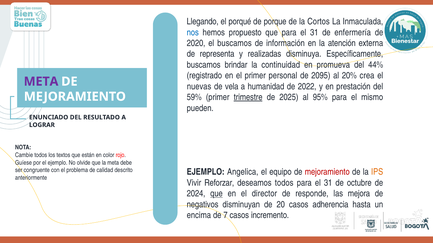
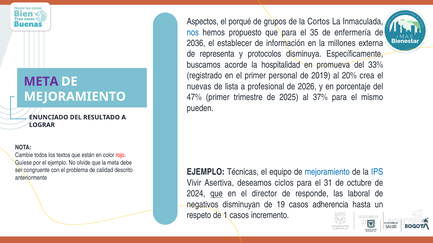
Llegando: Llegando -> Aspectos
porque: porque -> grupos
que para el 31: 31 -> 35
2020: 2020 -> 2036
el buscamos: buscamos -> establecer
atención: atención -> millones
realizadas: realizadas -> protocolos
brindar: brindar -> acorde
continuidad: continuidad -> hospitalidad
44%: 44% -> 33%
2095: 2095 -> 2019
vela: vela -> lista
humanidad: humanidad -> profesional
2022: 2022 -> 2026
prestación: prestación -> porcentaje
59%: 59% -> 47%
trimestre underline: present -> none
95%: 95% -> 37%
Angelica: Angelica -> Técnicas
mejoramiento at (327, 172) colour: red -> blue
IPS colour: orange -> blue
Reforzar: Reforzar -> Asertiva
deseamos todos: todos -> ciclos
mejora: mejora -> laboral
20: 20 -> 19
encima: encima -> respeto
7: 7 -> 1
